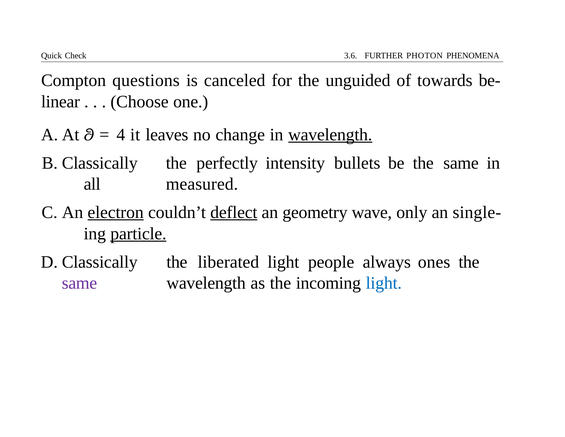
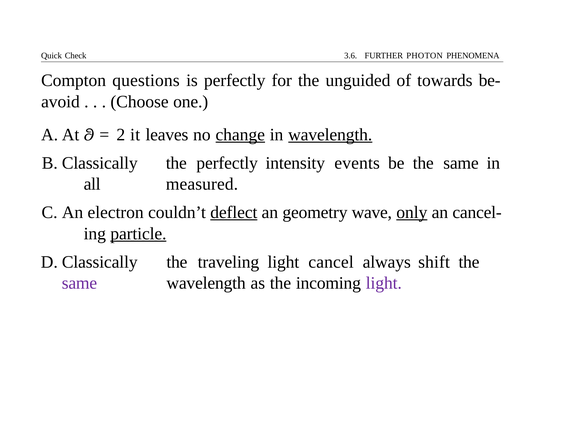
is canceled: canceled -> perfectly
linear: linear -> avoid
4: 4 -> 2
change underline: none -> present
bullets: bullets -> events
electron underline: present -> none
only underline: none -> present
single-: single- -> cancel-
liberated: liberated -> traveling
people: people -> cancel
ones: ones -> shift
light at (384, 283) colour: blue -> purple
